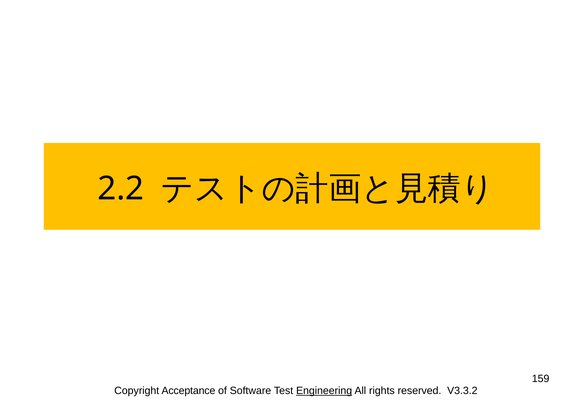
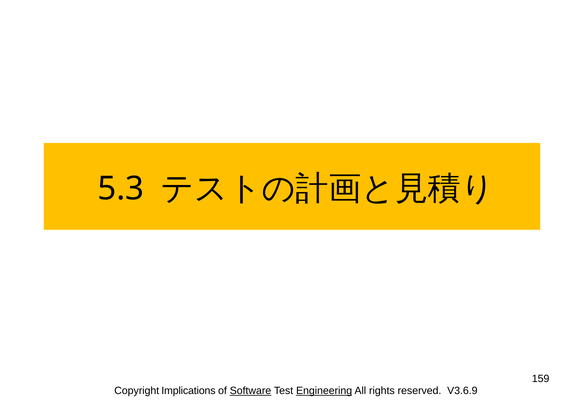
2.2: 2.2 -> 5.3
Acceptance: Acceptance -> Implications
Software underline: none -> present
V3.3.2: V3.3.2 -> V3.6.9
